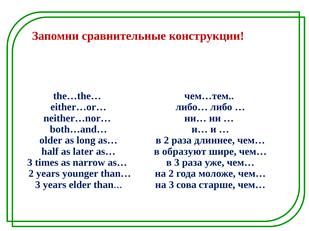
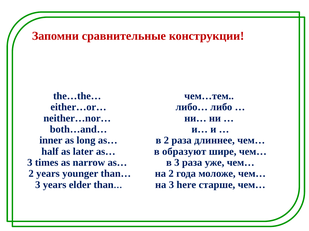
older: older -> inner
сова: сова -> here
